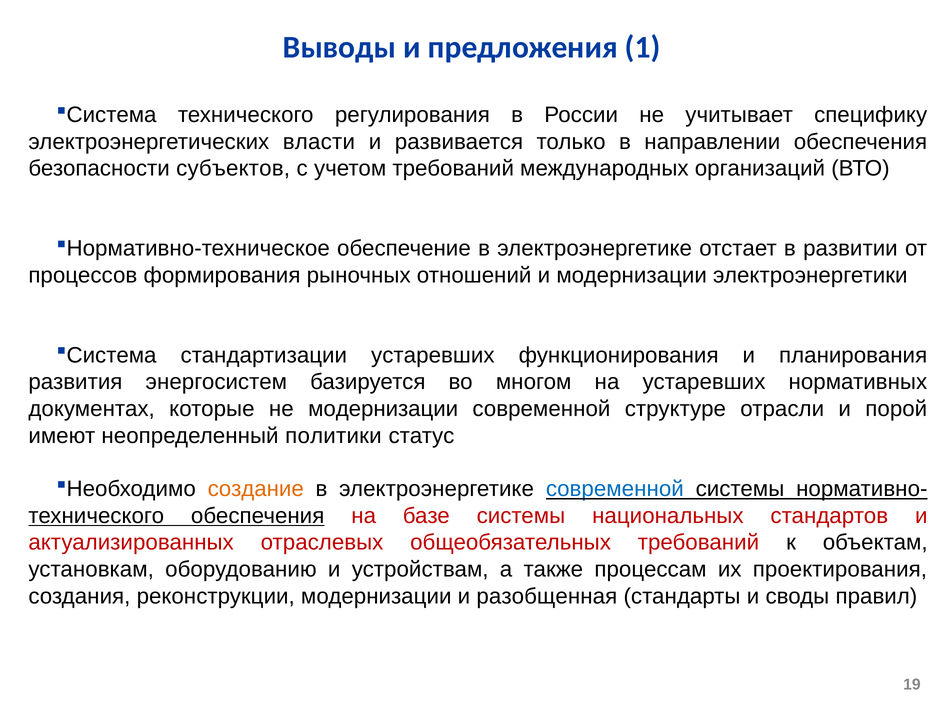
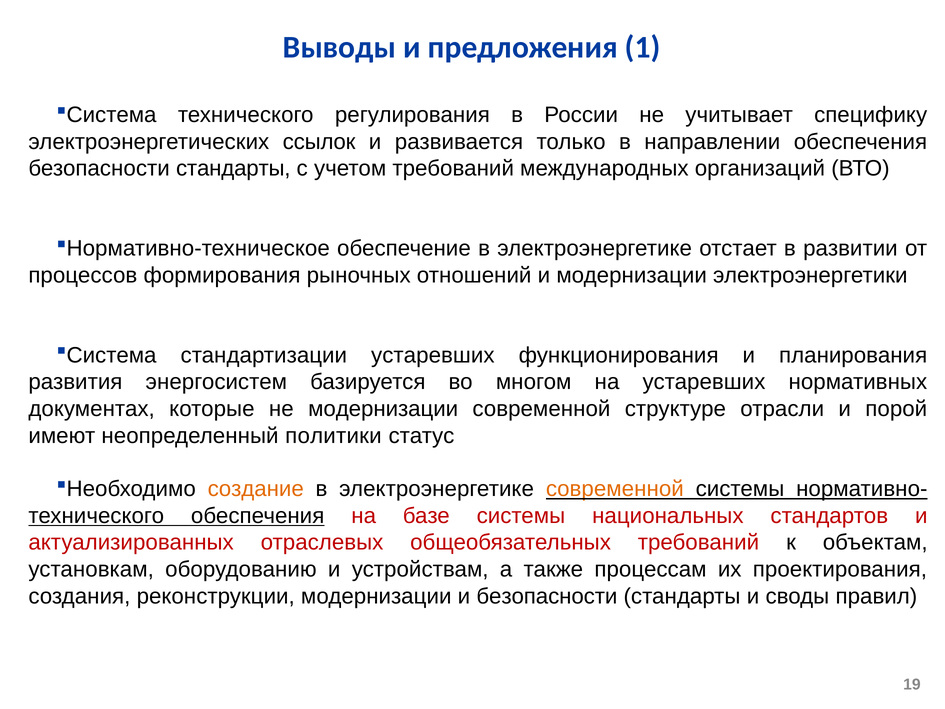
власти: власти -> ссылок
субъектов at (233, 168): субъектов -> стандарты
современной at (615, 489) colour: blue -> orange
и разобщенная: разобщенная -> безопасности
